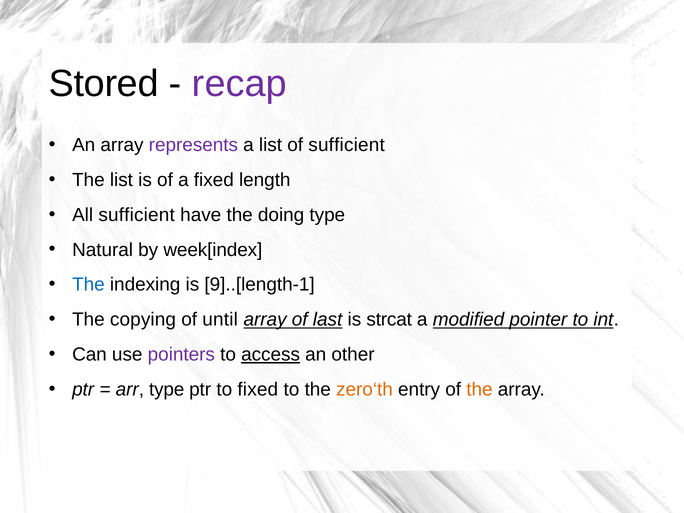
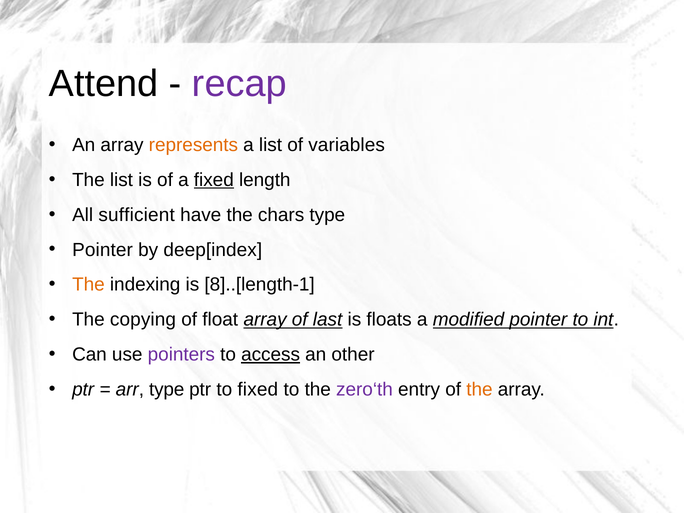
Stored: Stored -> Attend
represents colour: purple -> orange
of sufficient: sufficient -> variables
fixed at (214, 180) underline: none -> present
doing: doing -> chars
Natural at (103, 250): Natural -> Pointer
week[index: week[index -> deep[index
The at (88, 285) colour: blue -> orange
9]..[length-1: 9]..[length-1 -> 8]..[length-1
until: until -> float
strcat: strcat -> floats
zero‘th colour: orange -> purple
